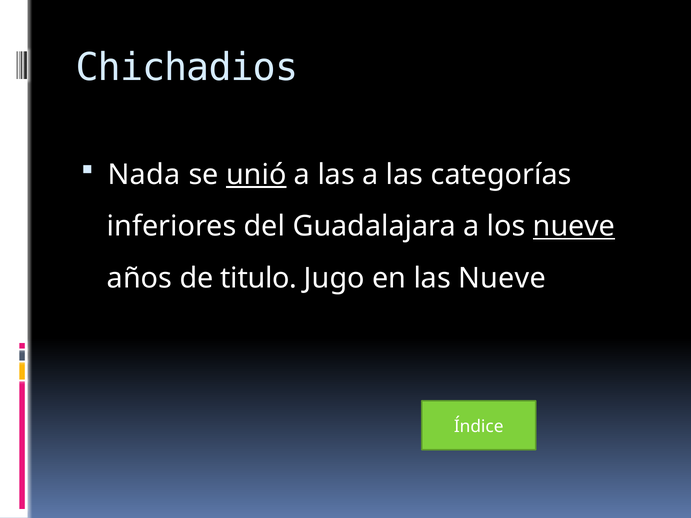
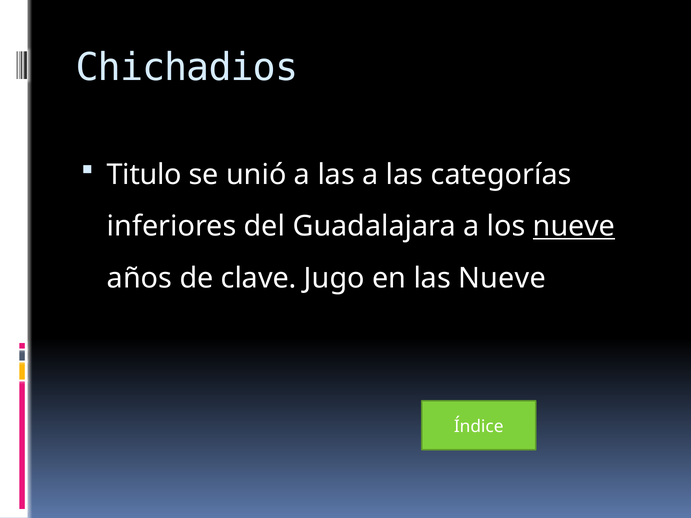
Nada: Nada -> Titulo
unió underline: present -> none
titulo: titulo -> clave
